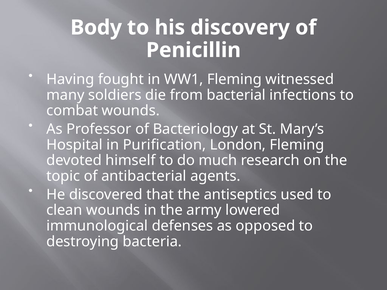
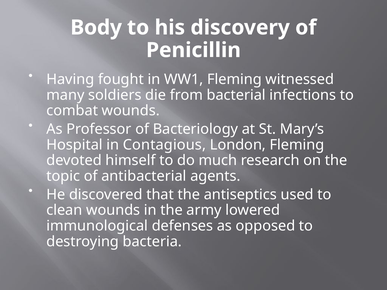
Purification: Purification -> Contagious
